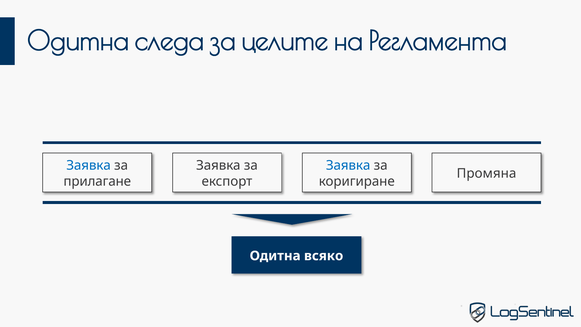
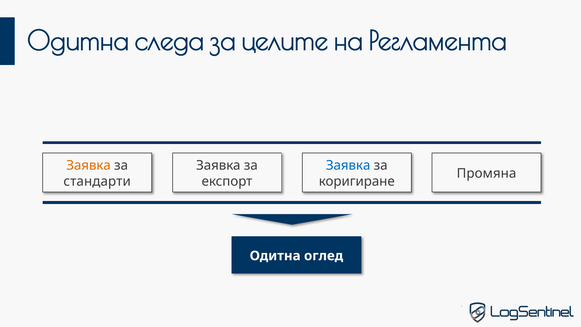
Заявка at (89, 165) colour: blue -> orange
прилагане: прилагане -> стандарти
всяко: всяко -> оглед
